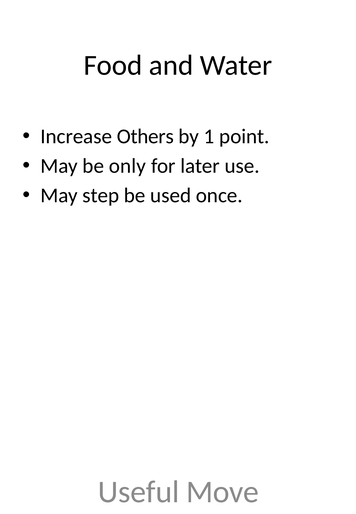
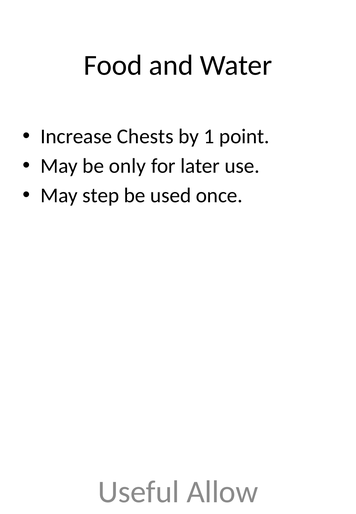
Others: Others -> Chests
Move: Move -> Allow
